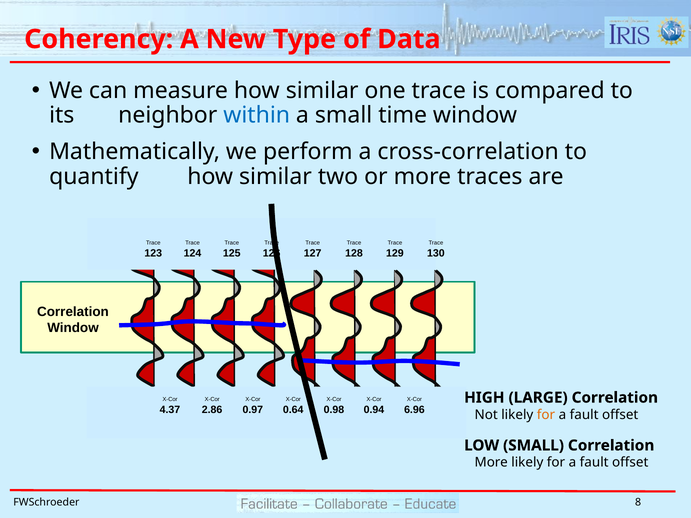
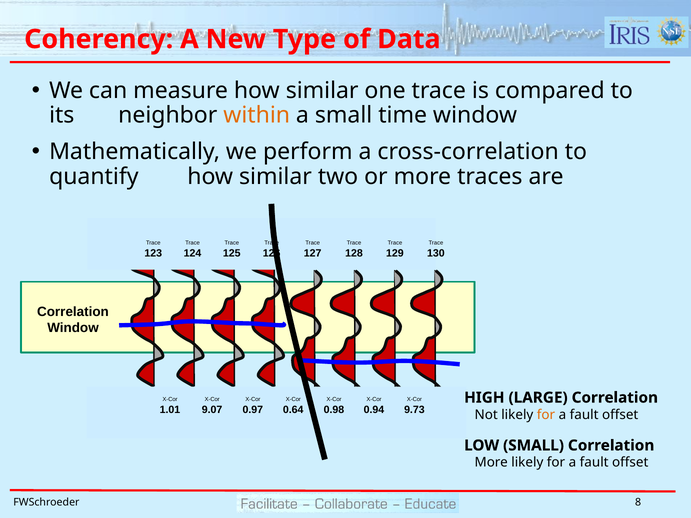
within colour: blue -> orange
4.37: 4.37 -> 1.01
2.86: 2.86 -> 9.07
6.96: 6.96 -> 9.73
